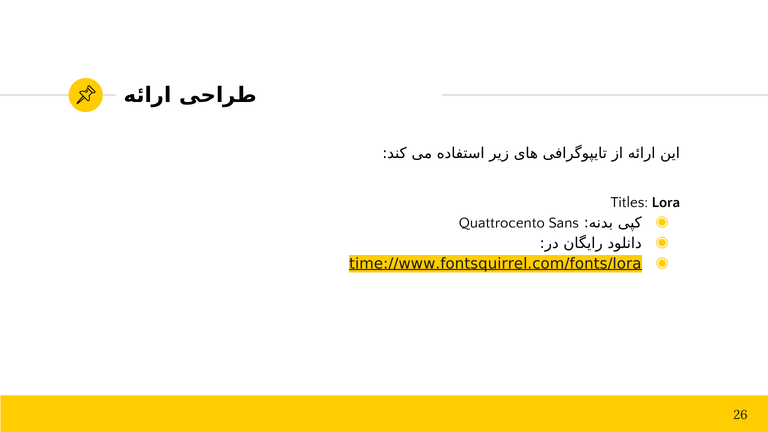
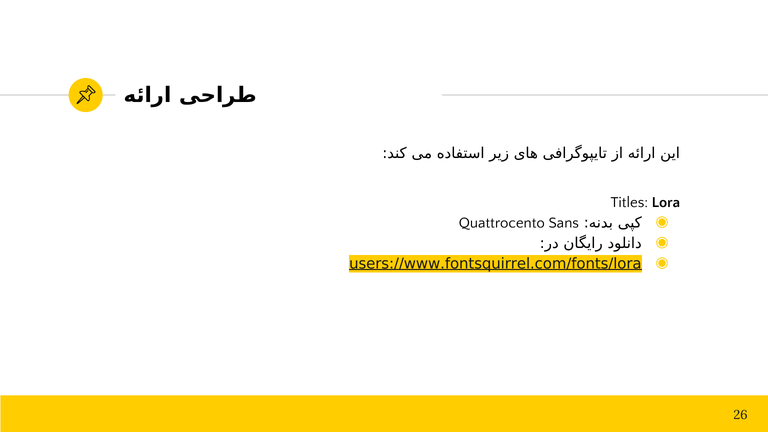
time://www.fontsquirrel.com/fonts/lora: time://www.fontsquirrel.com/fonts/lora -> users://www.fontsquirrel.com/fonts/lora
